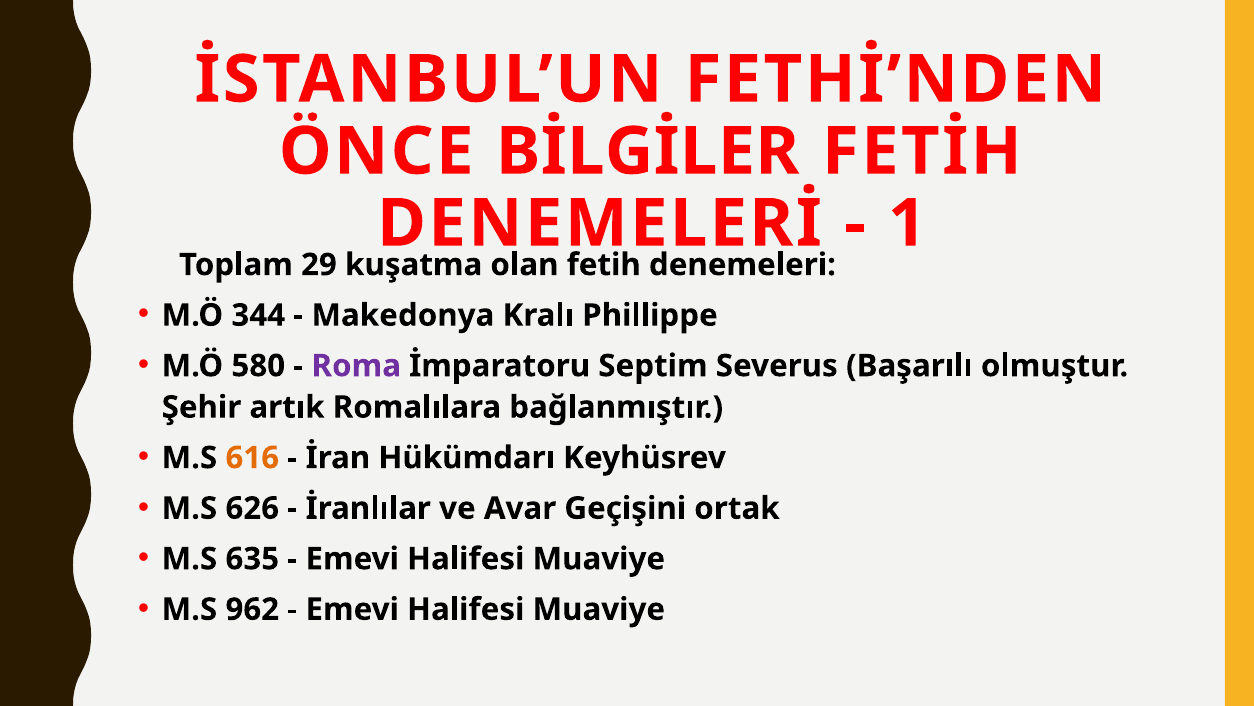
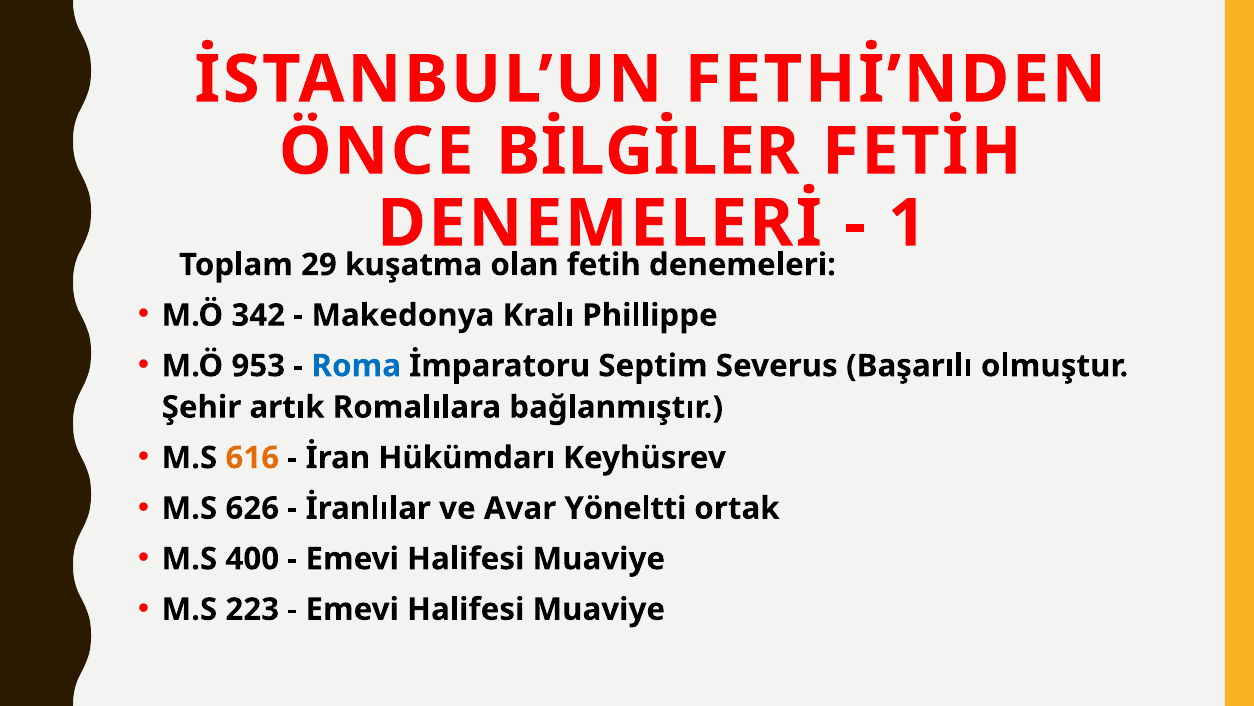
344: 344 -> 342
580: 580 -> 953
Roma colour: purple -> blue
Geçişini: Geçişini -> Yöneltti
635: 635 -> 400
962: 962 -> 223
